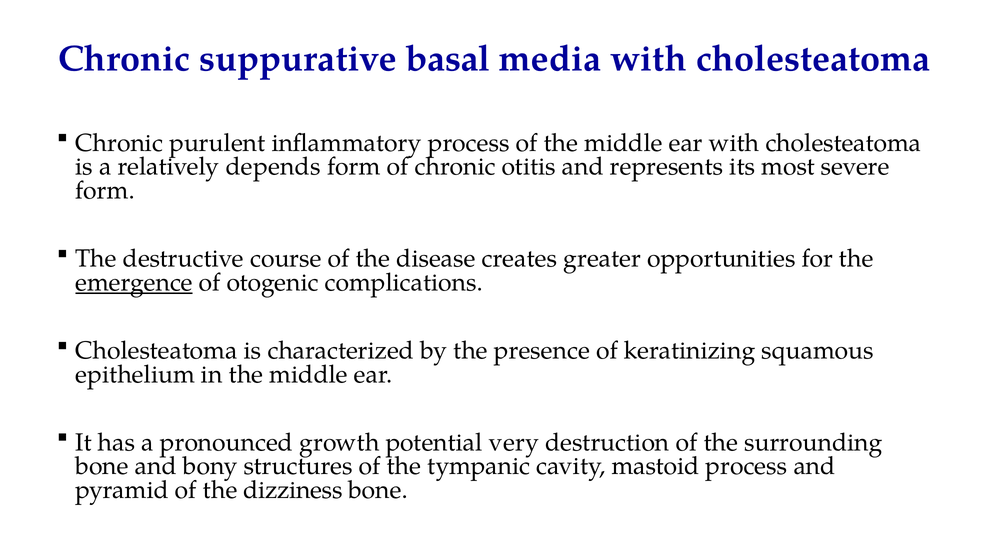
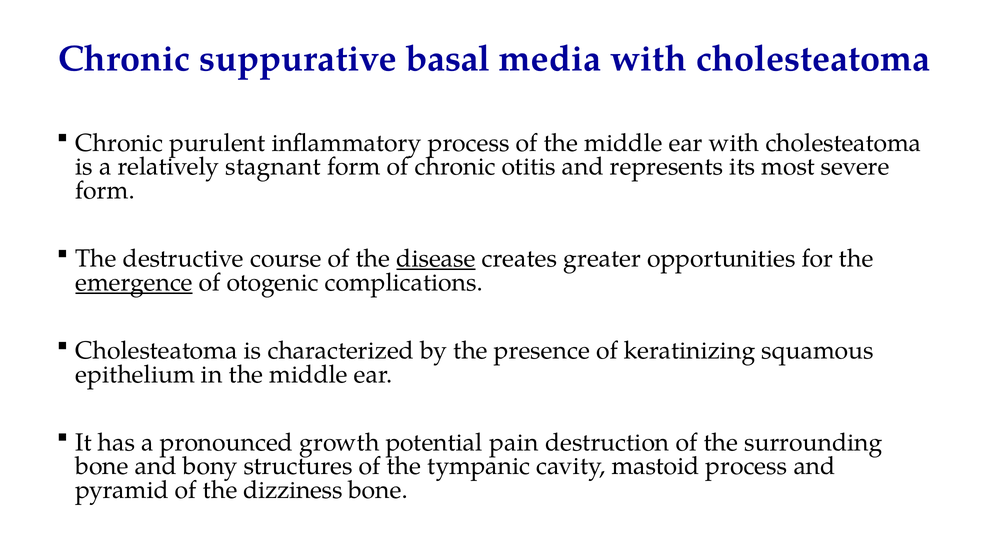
depends: depends -> stagnant
disease underline: none -> present
very: very -> pain
